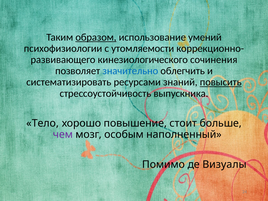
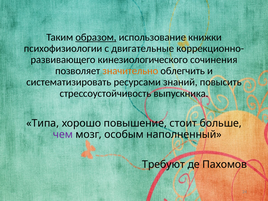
умений: умений -> книжки
утомляемости: утомляемости -> двигательные
значительно colour: blue -> orange
повысить underline: present -> none
Тело: Тело -> Типа
Помимо: Помимо -> Требуют
Визуалы: Визуалы -> Пахомов
